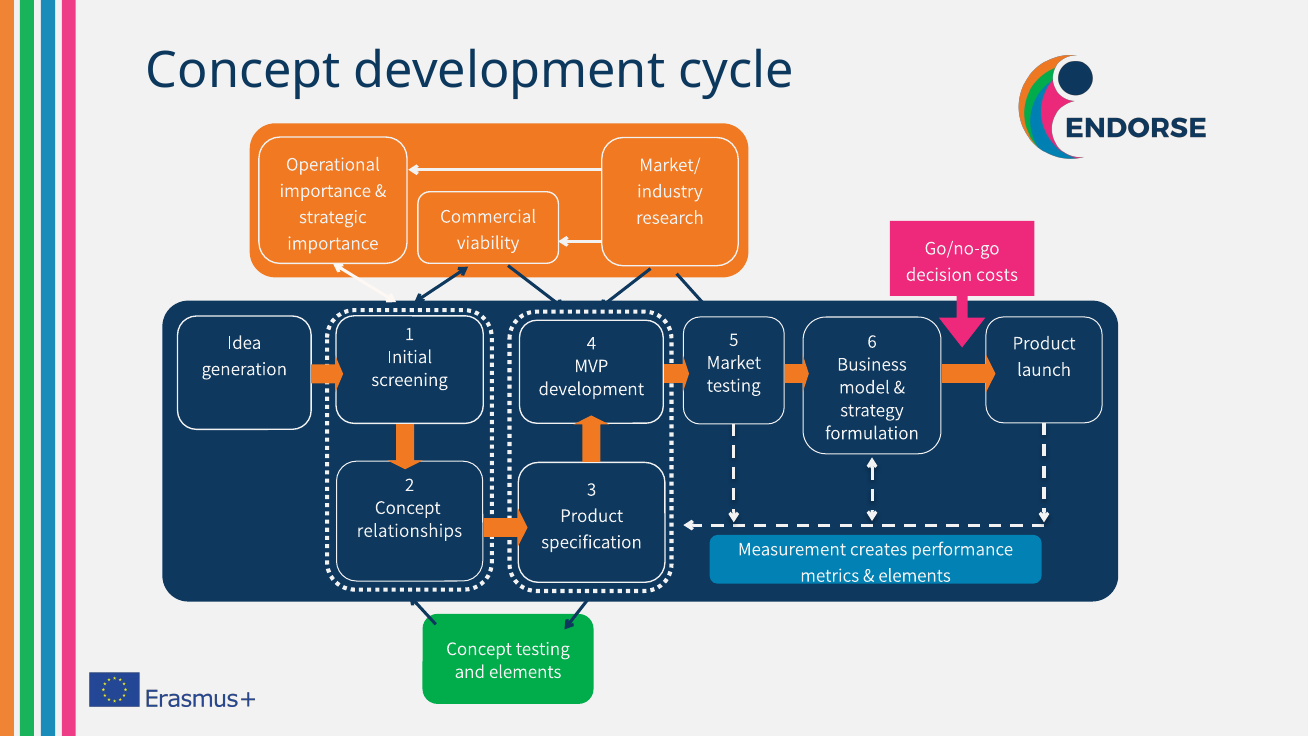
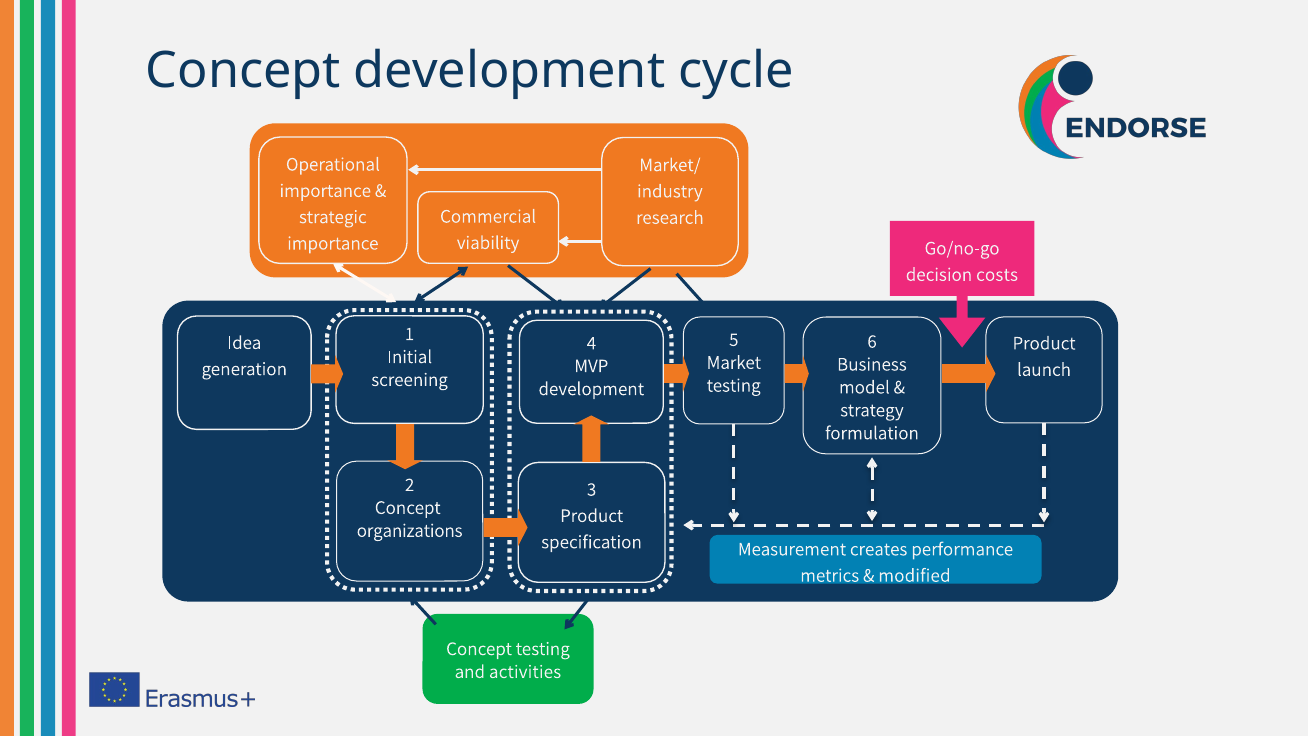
relationships: relationships -> organizations
elements at (915, 575): elements -> modified
and elements: elements -> activities
